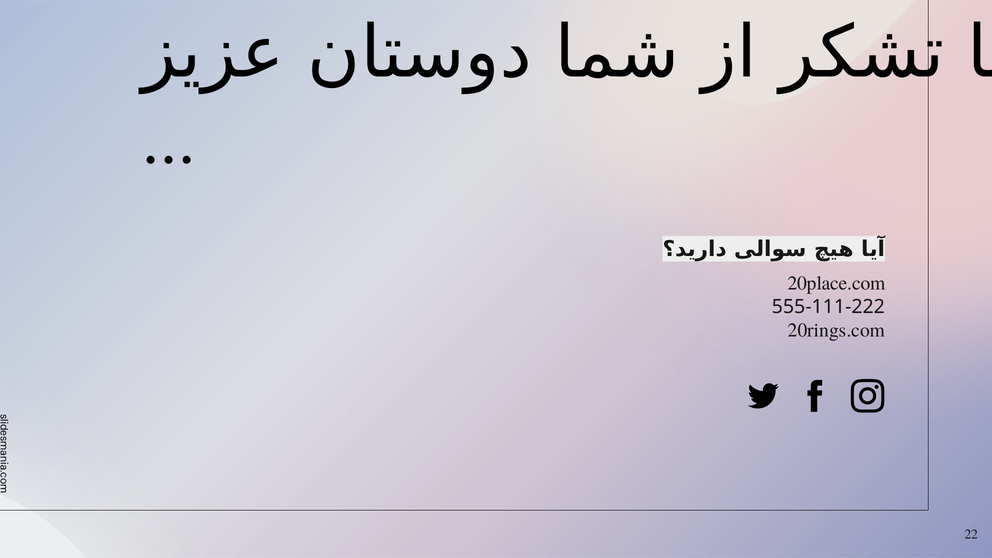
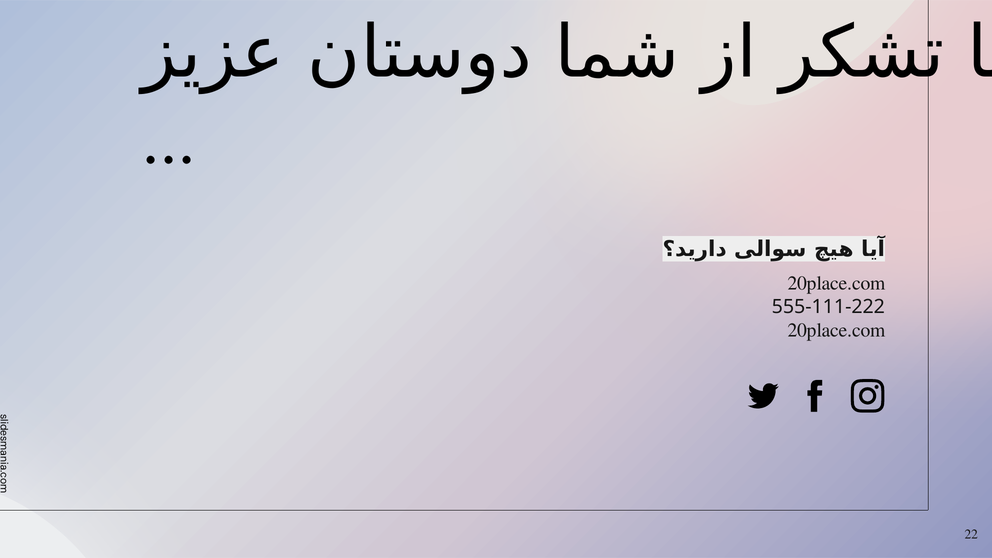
20rings.com at (836, 330): 20rings.com -> 20place.com
